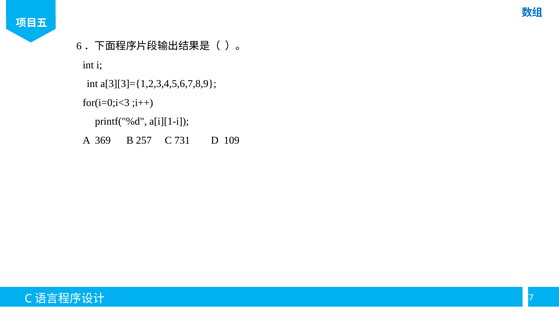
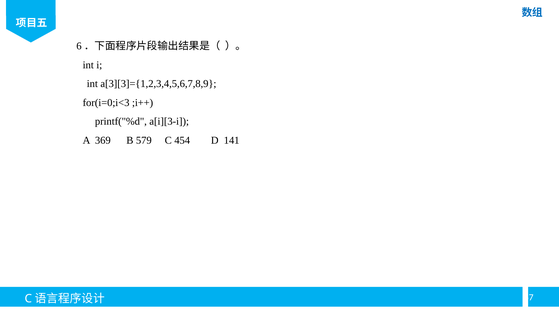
a[i][1-i: a[i][1-i -> a[i][3-i
257: 257 -> 579
731: 731 -> 454
109: 109 -> 141
